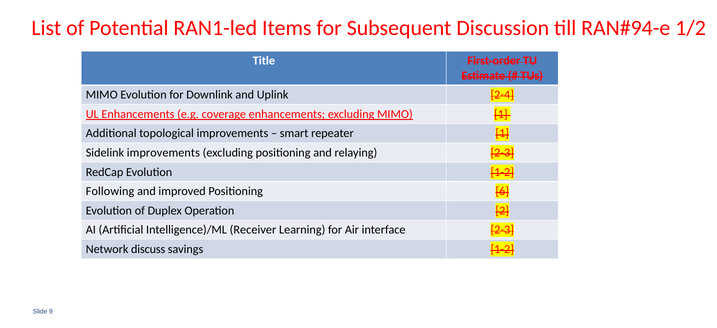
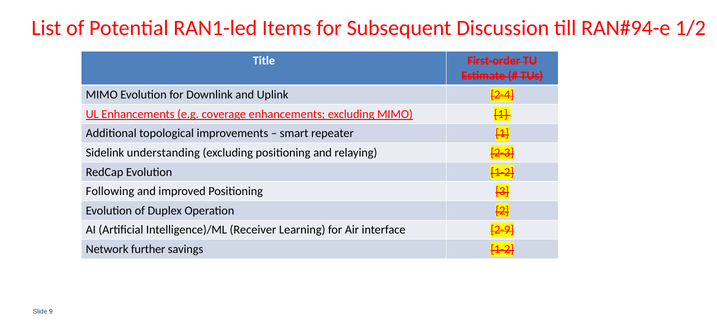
Sidelink improvements: improvements -> understanding
6: 6 -> 3
interface 2-3: 2-3 -> 2-9
discuss: discuss -> further
